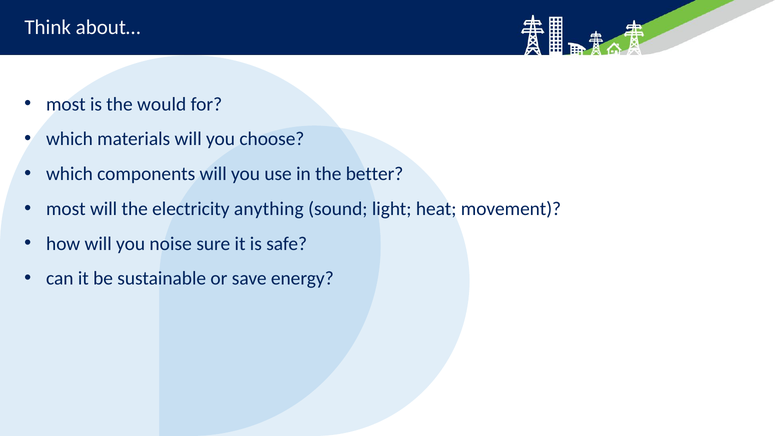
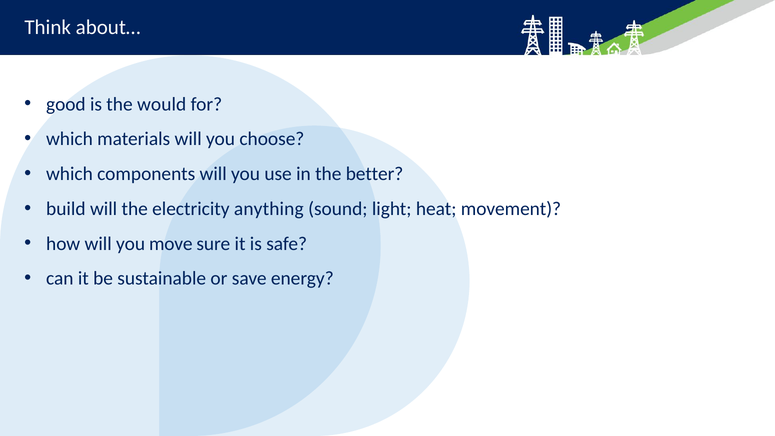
most at (66, 104): most -> good
most at (66, 209): most -> build
noise: noise -> move
